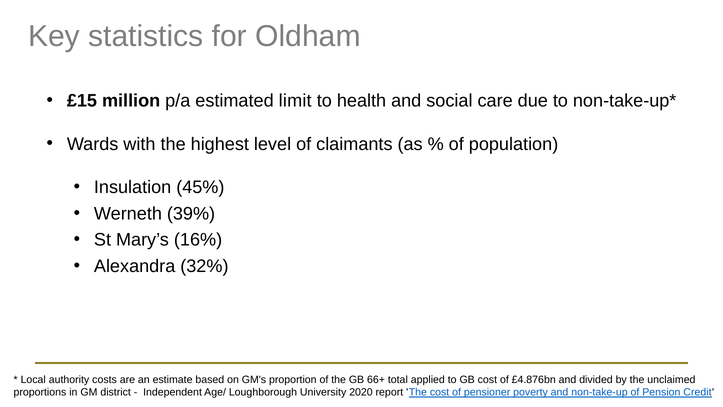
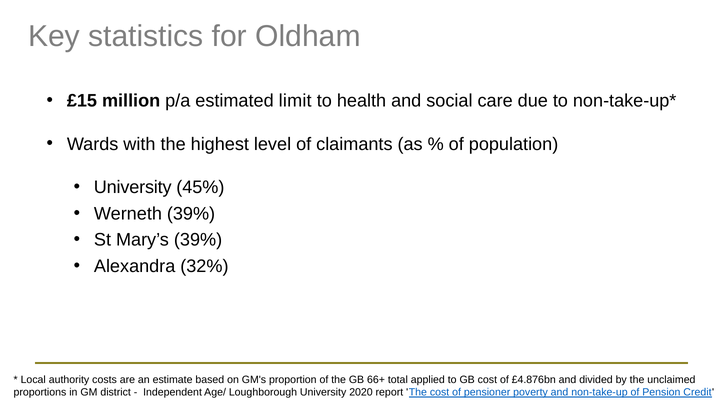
Insulation at (133, 187): Insulation -> University
Mary’s 16%: 16% -> 39%
